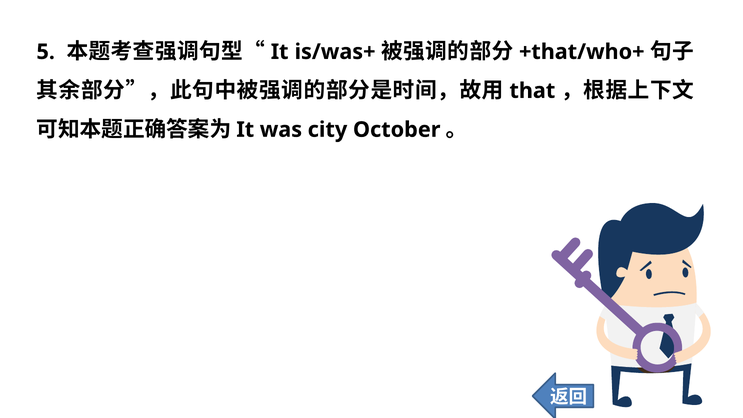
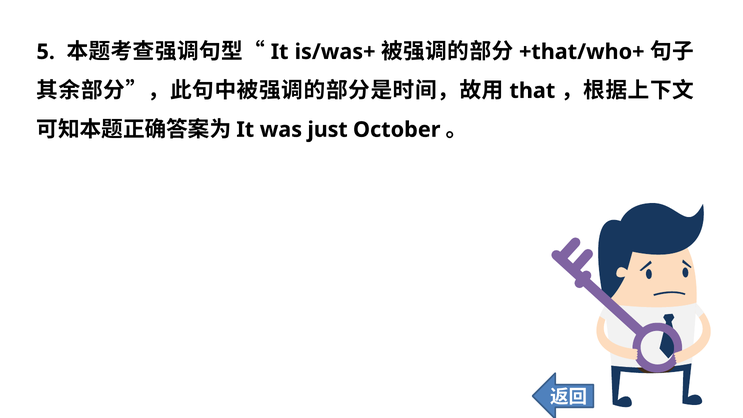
city: city -> just
